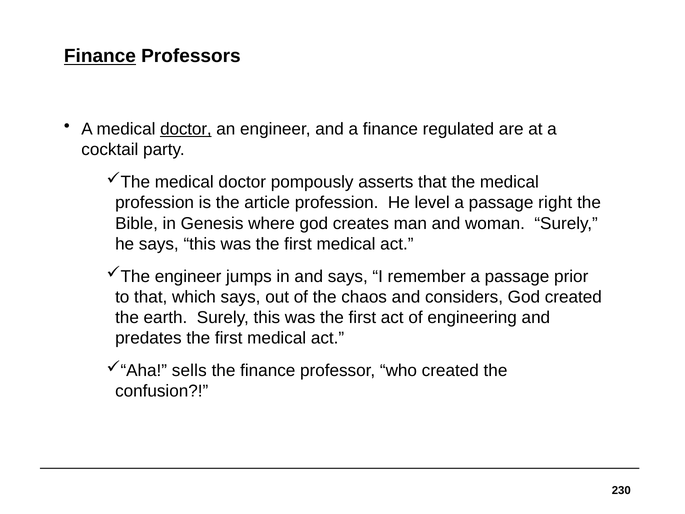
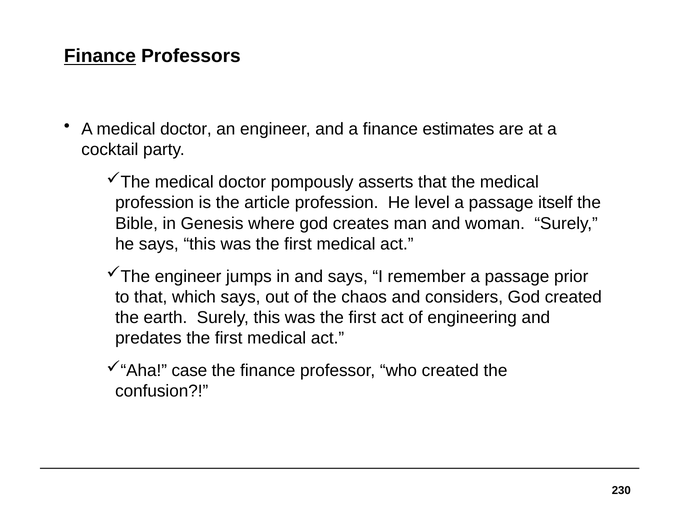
doctor at (186, 129) underline: present -> none
regulated: regulated -> estimates
right: right -> itself
sells: sells -> case
